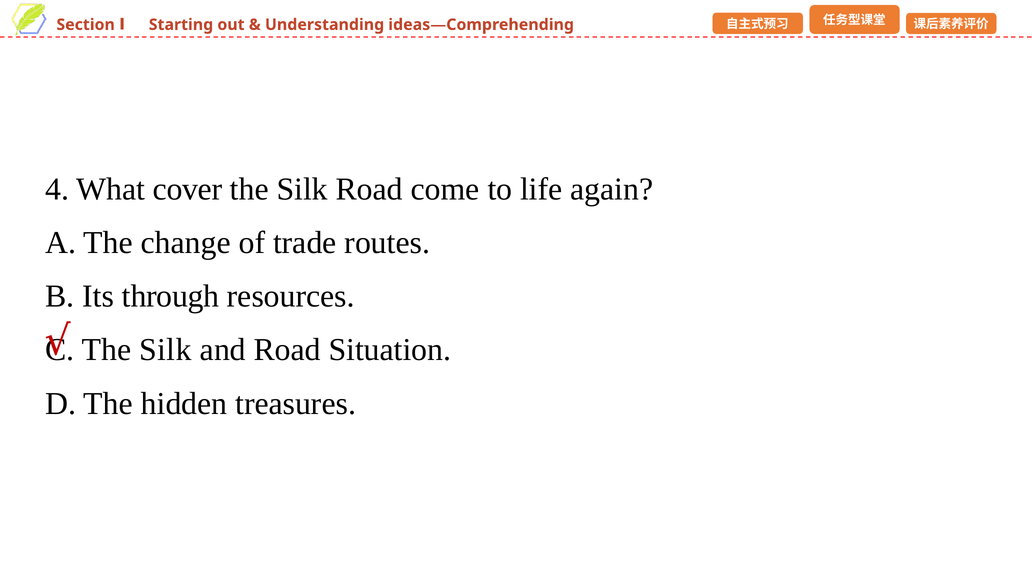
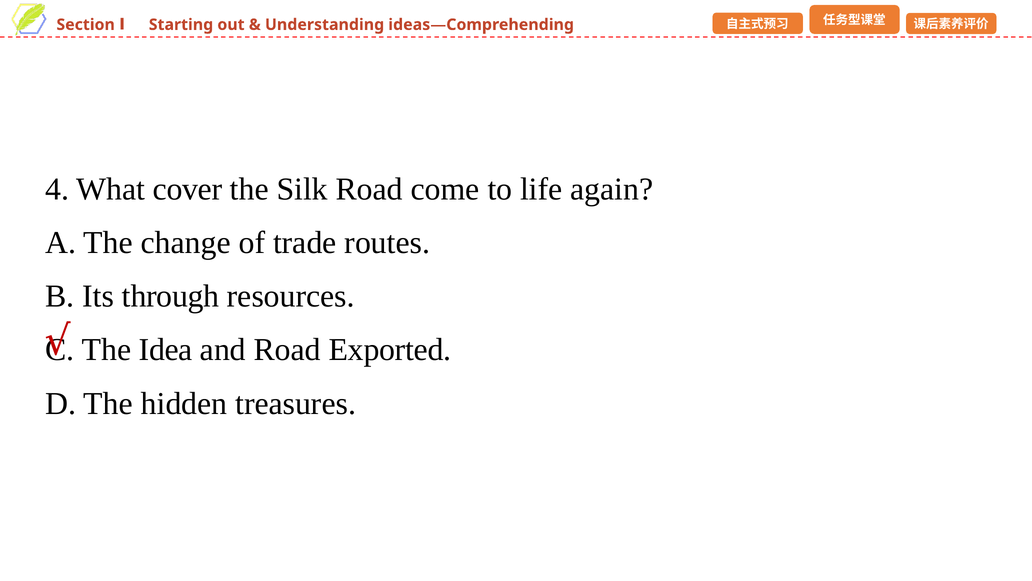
Silk at (165, 350): Silk -> Idea
Situation: Situation -> Exported
